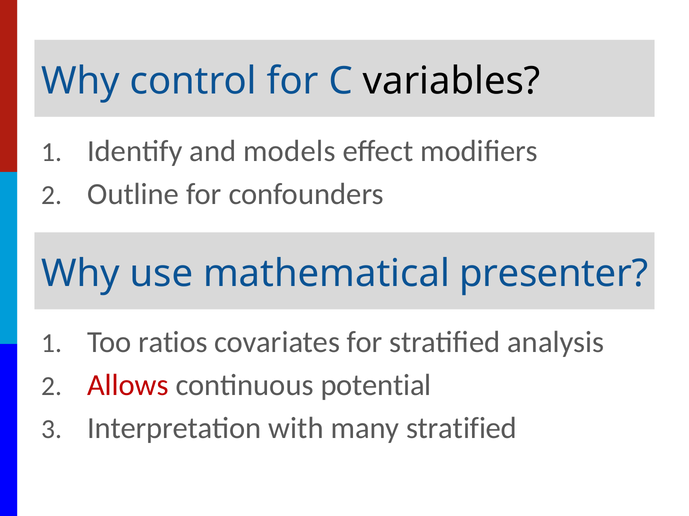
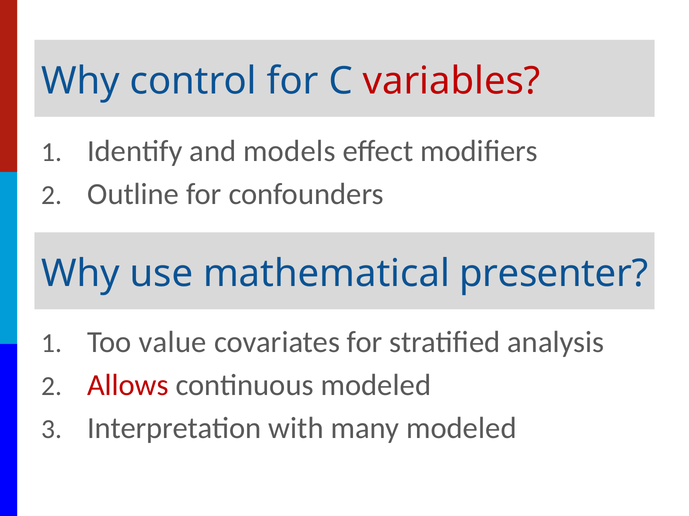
variables colour: black -> red
ratios: ratios -> value
continuous potential: potential -> modeled
many stratified: stratified -> modeled
